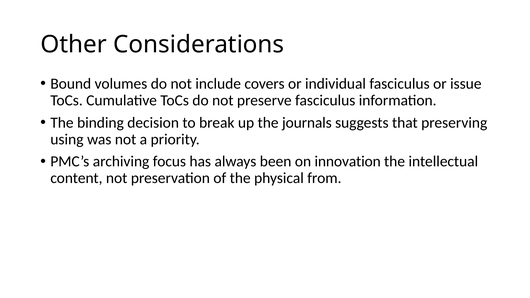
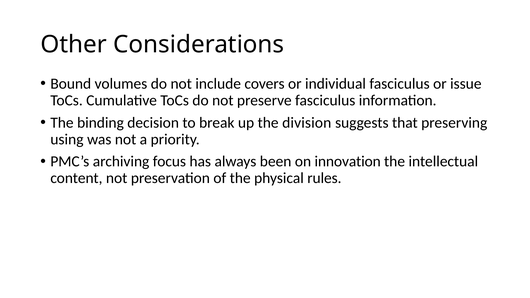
journals: journals -> division
from: from -> rules
